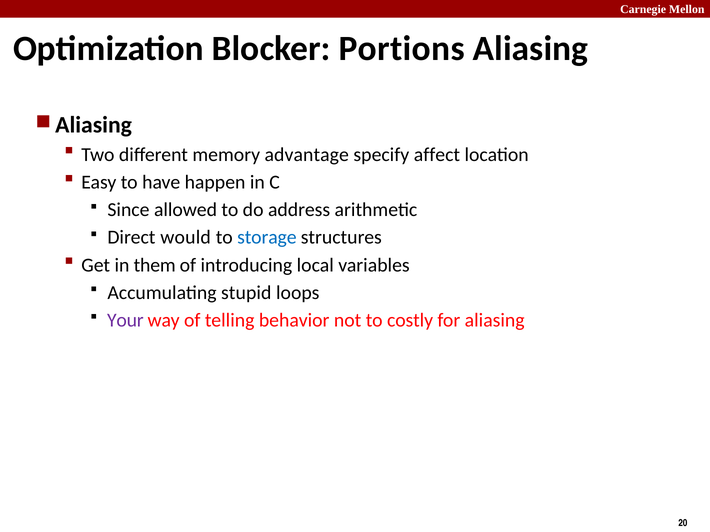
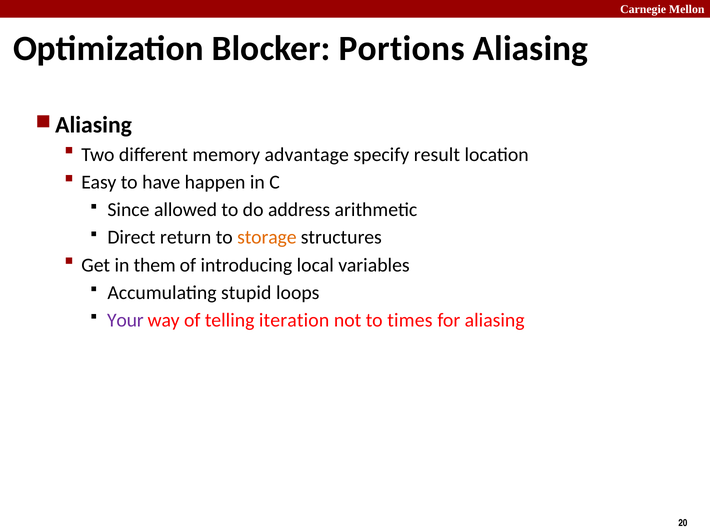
affect: affect -> result
would: would -> return
storage colour: blue -> orange
behavior: behavior -> iteration
costly: costly -> times
